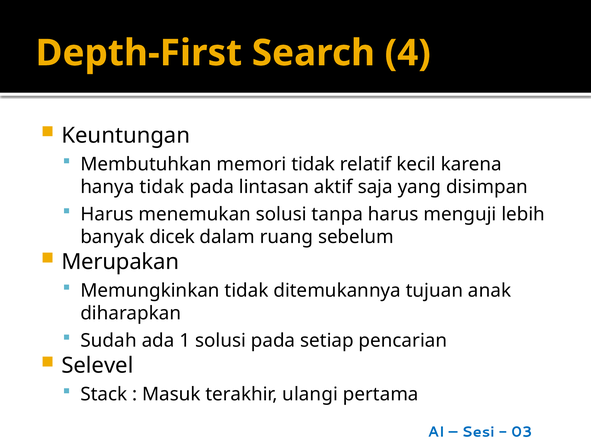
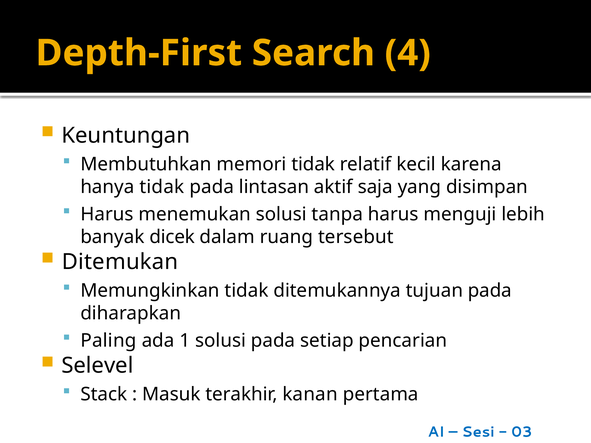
sebelum: sebelum -> tersebut
Merupakan: Merupakan -> Ditemukan
tujuan anak: anak -> pada
Sudah: Sudah -> Paling
ulangi: ulangi -> kanan
